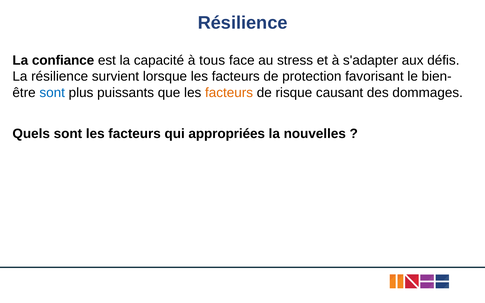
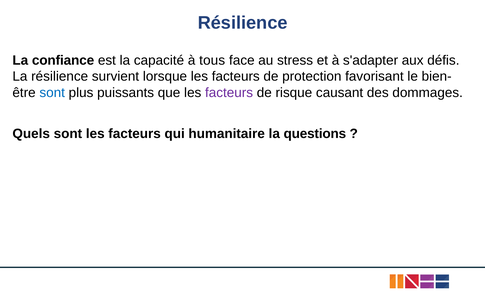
facteurs at (229, 93) colour: orange -> purple
appropriées: appropriées -> humanitaire
nouvelles: nouvelles -> questions
